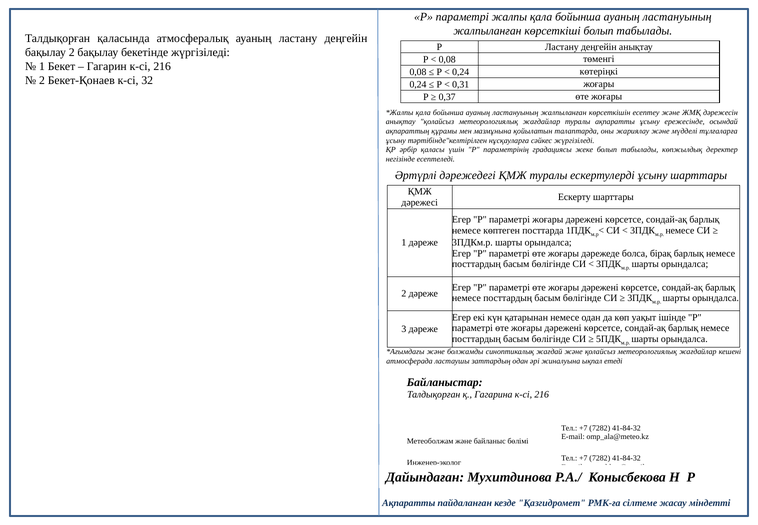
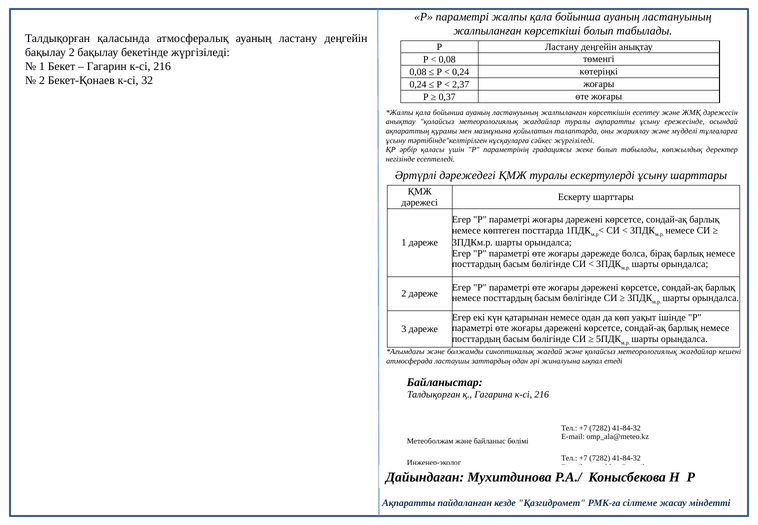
0,31: 0,31 -> 2,37
